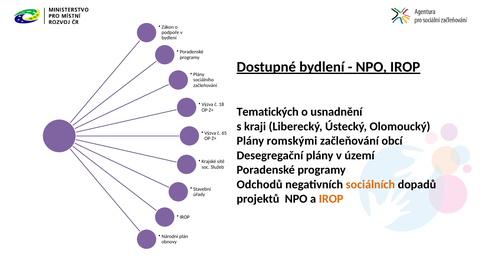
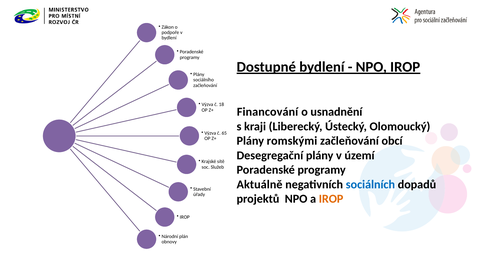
Tematických: Tematických -> Financování
Odchodů: Odchodů -> Aktuálně
sociálních colour: orange -> blue
